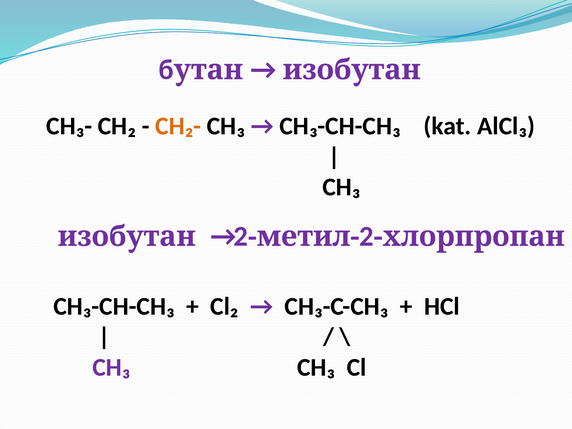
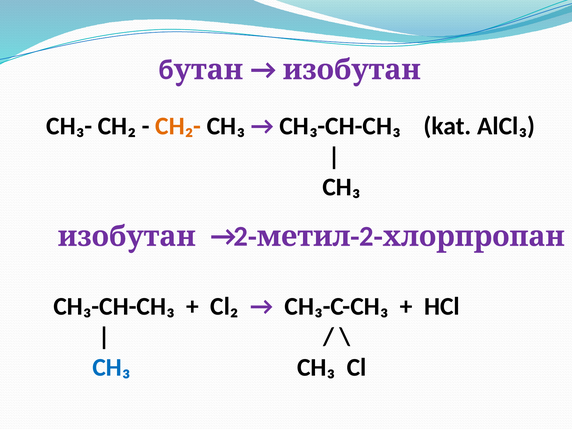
CH₃ at (111, 367) colour: purple -> blue
